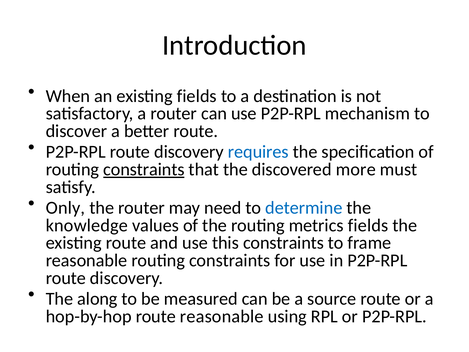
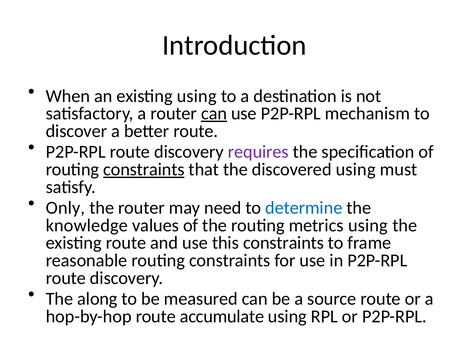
existing fields: fields -> using
can at (214, 113) underline: none -> present
requires colour: blue -> purple
discovered more: more -> using
metrics fields: fields -> using
route reasonable: reasonable -> accumulate
